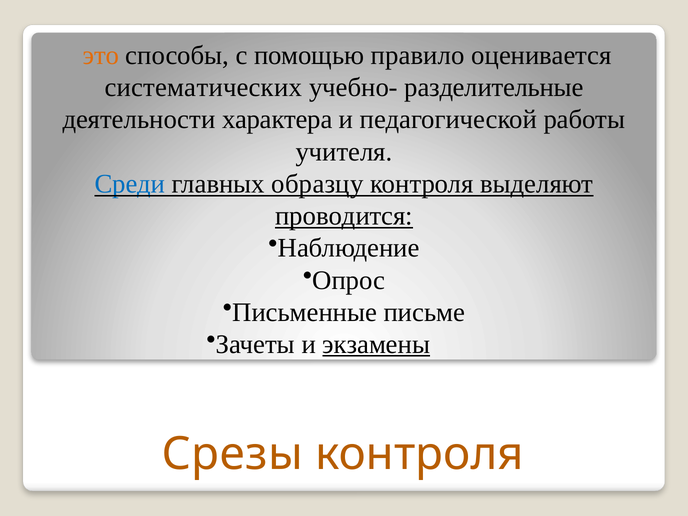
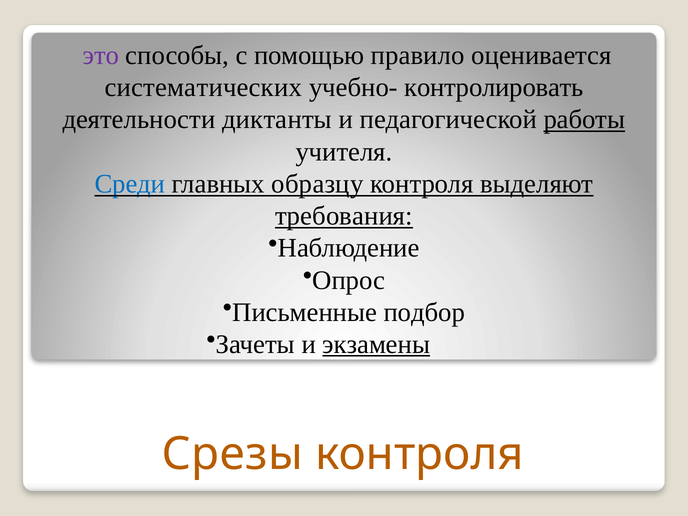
это colour: orange -> purple
разделительные: разделительные -> контролировать
характера: характера -> диктанты
работы underline: none -> present
проводится: проводится -> требования
письме: письме -> подбор
